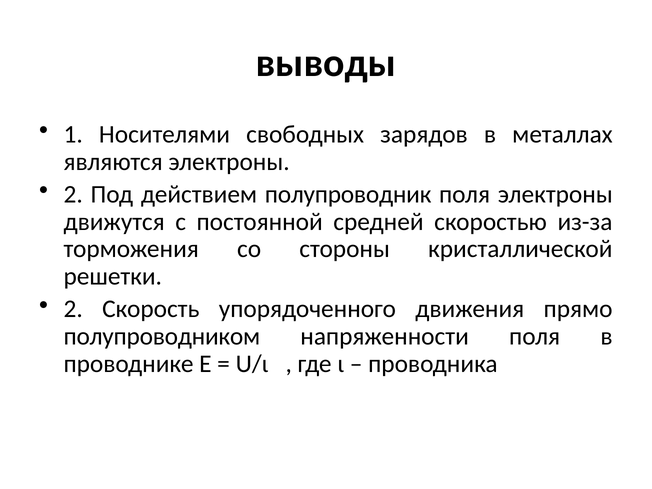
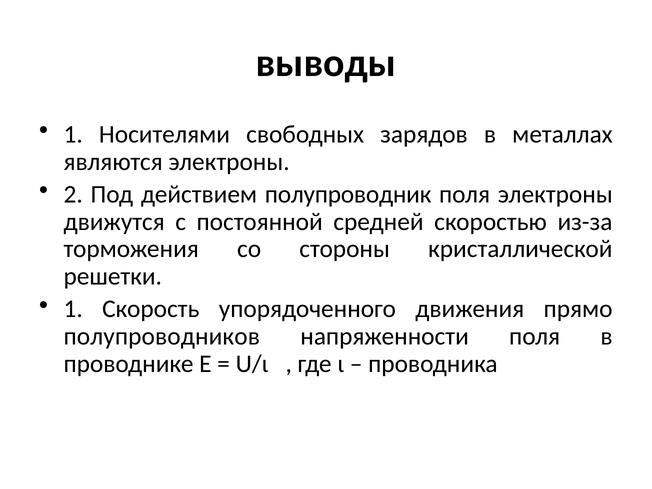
2 at (73, 309): 2 -> 1
полупроводником: полупроводником -> полупроводников
